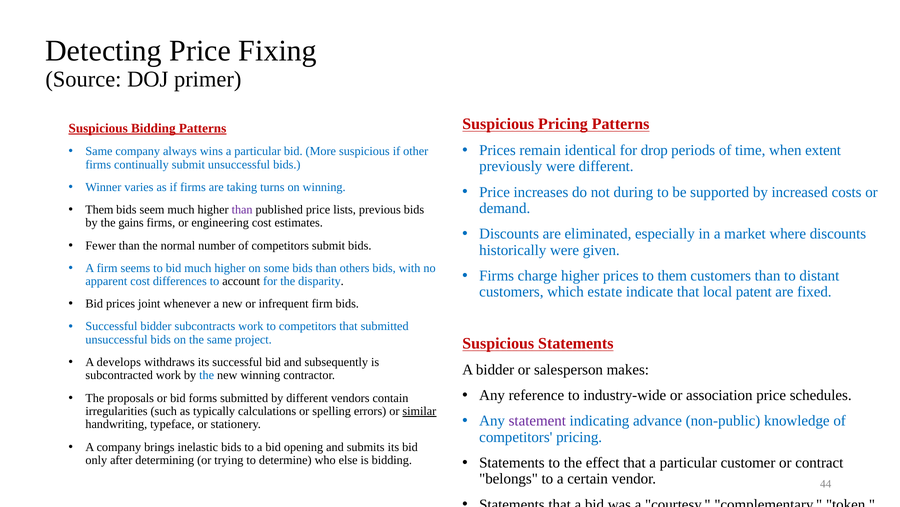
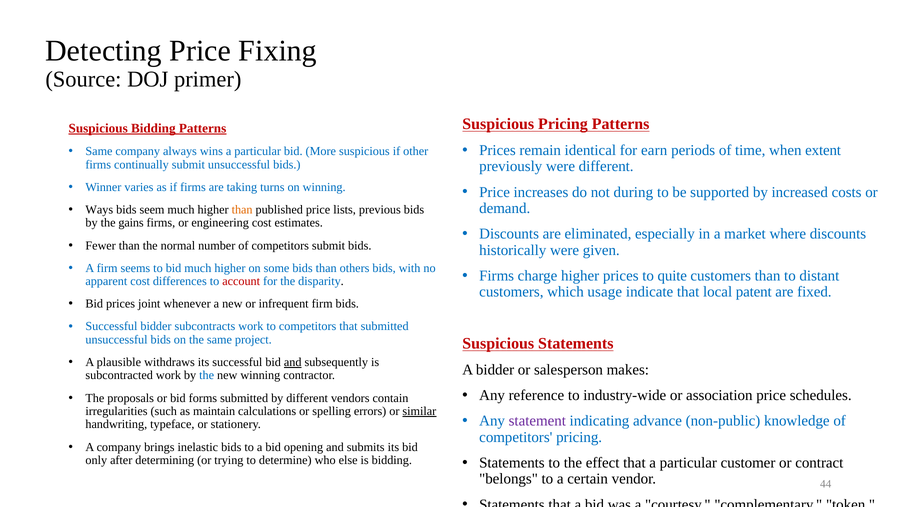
drop: drop -> earn
Them at (99, 209): Them -> Ways
than at (242, 209) colour: purple -> orange
to them: them -> quite
account colour: black -> red
estate: estate -> usage
develops: develops -> plausible
and at (293, 362) underline: none -> present
typically: typically -> maintain
